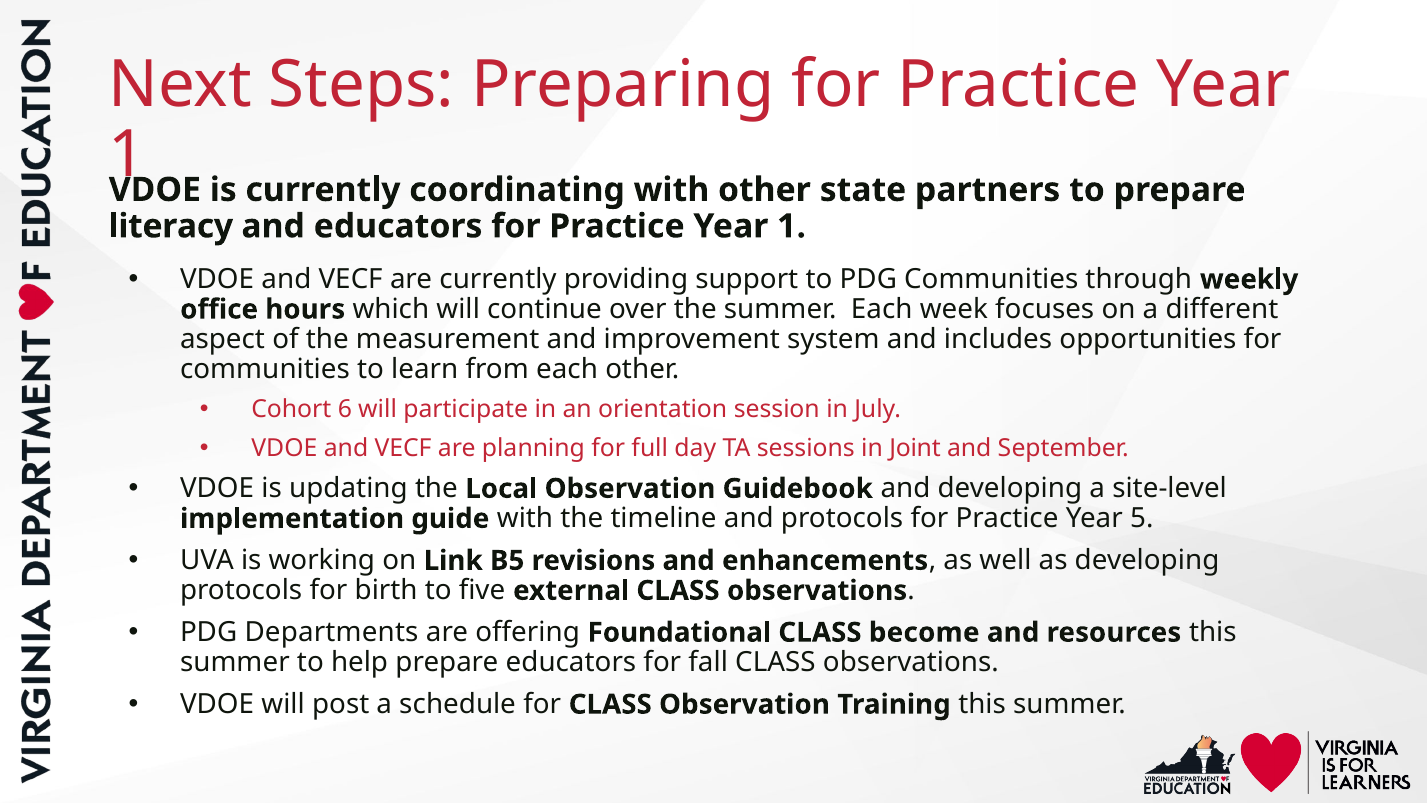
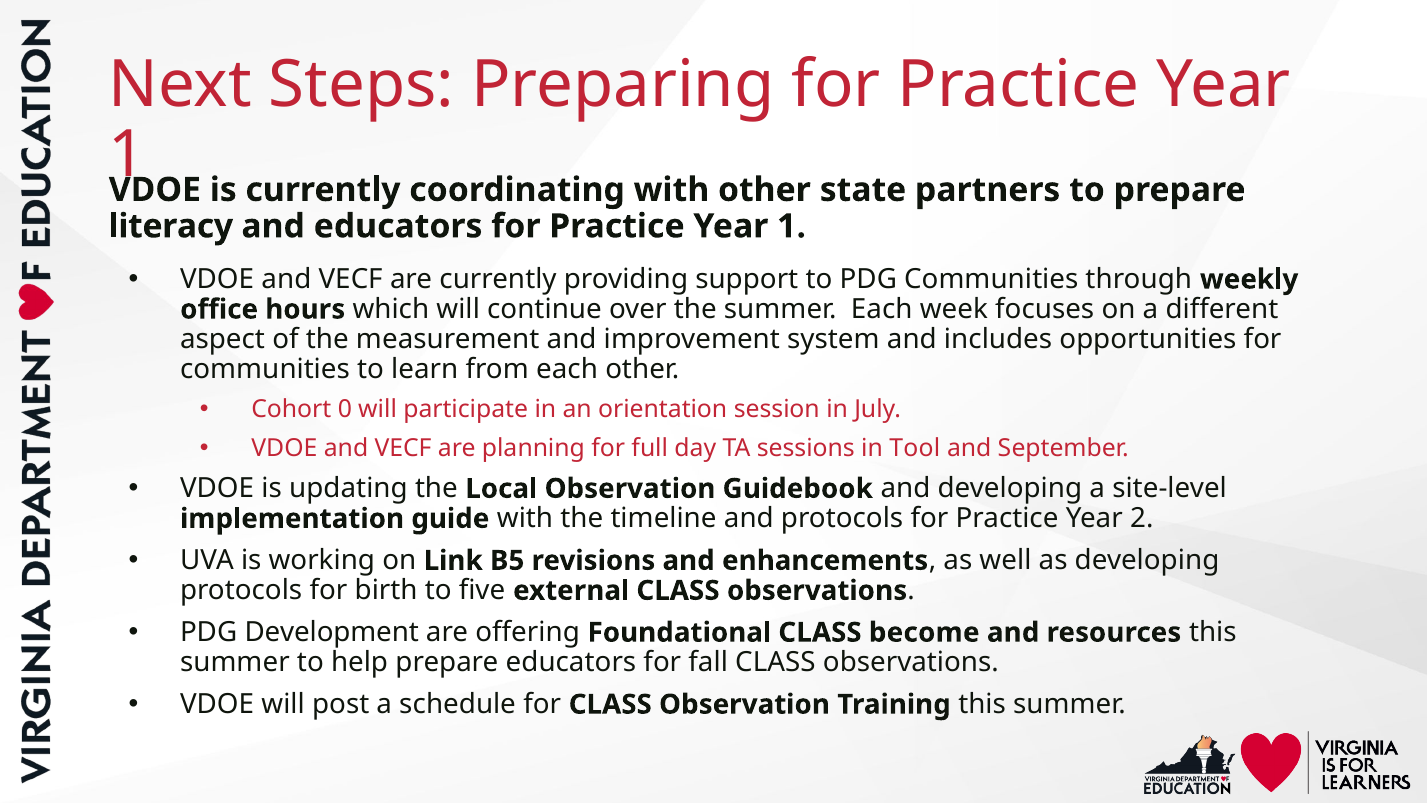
6: 6 -> 0
Joint: Joint -> Tool
5: 5 -> 2
Departments: Departments -> Development
